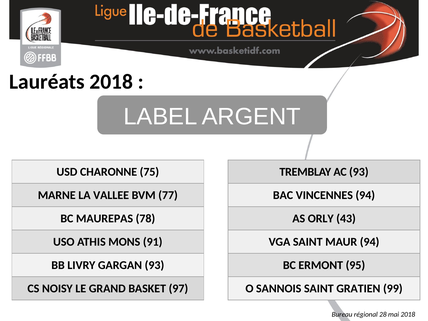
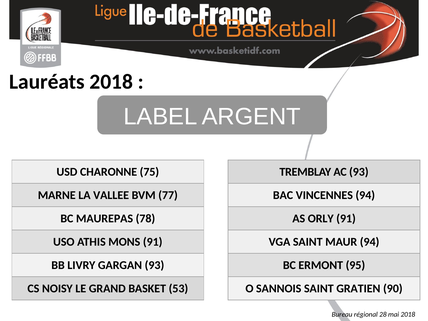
ORLY 43: 43 -> 91
97: 97 -> 53
99: 99 -> 90
